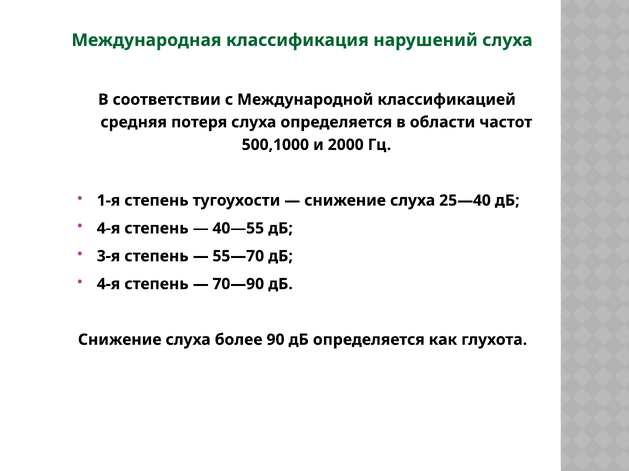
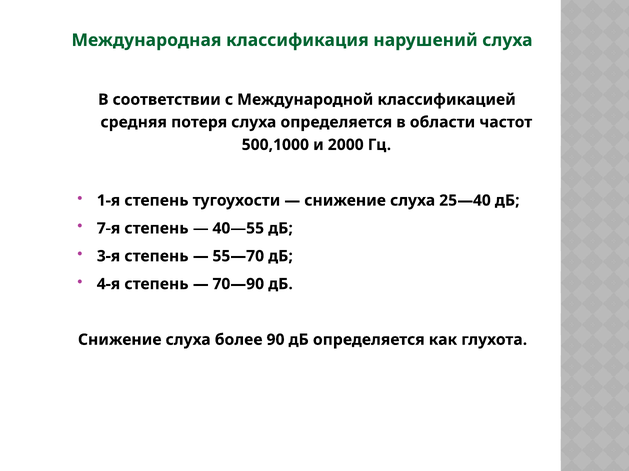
4-я at (109, 229): 4-я -> 7-я
